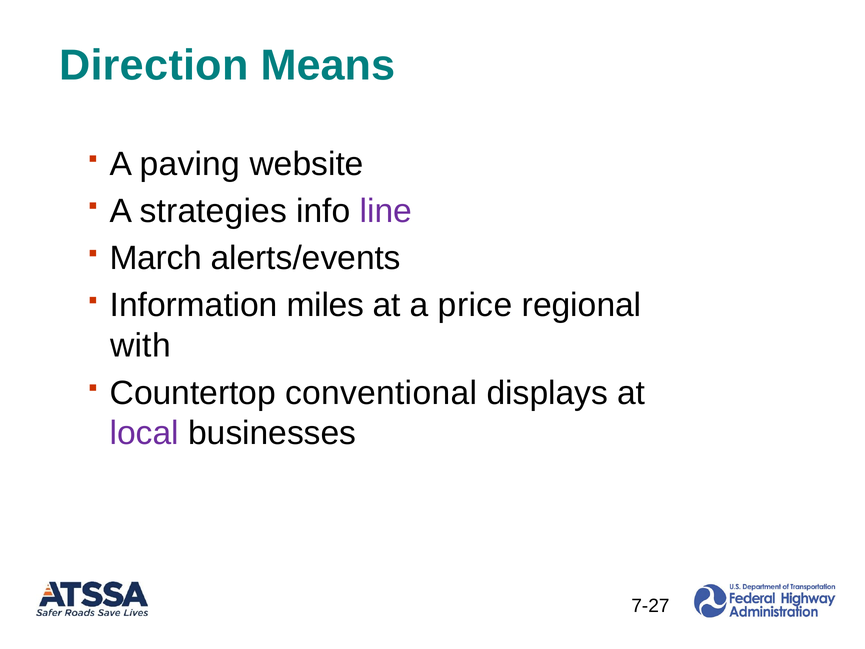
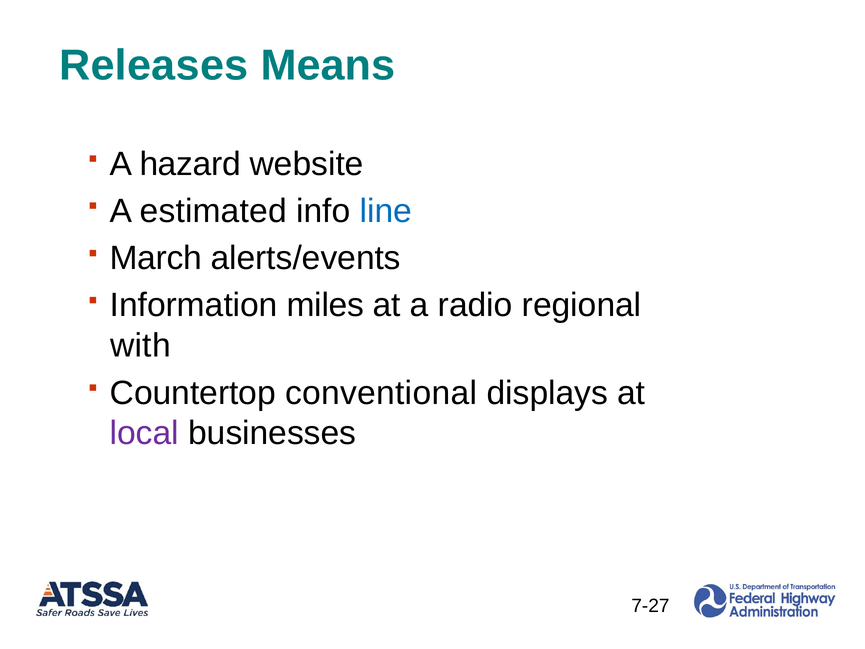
Direction: Direction -> Releases
paving: paving -> hazard
strategies: strategies -> estimated
line colour: purple -> blue
price: price -> radio
